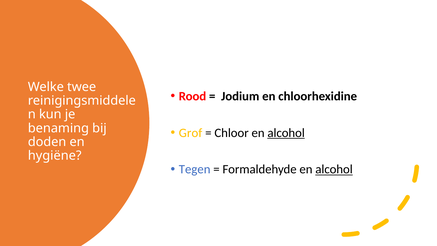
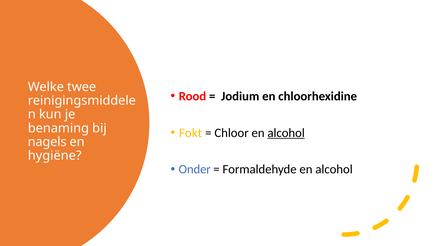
Grof: Grof -> Fokt
doden: doden -> nagels
Tegen: Tegen -> Onder
alcohol at (334, 169) underline: present -> none
